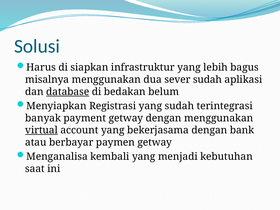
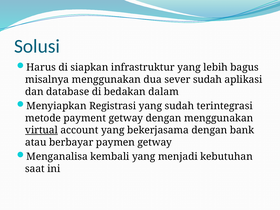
database underline: present -> none
belum: belum -> dalam
banyak: banyak -> metode
